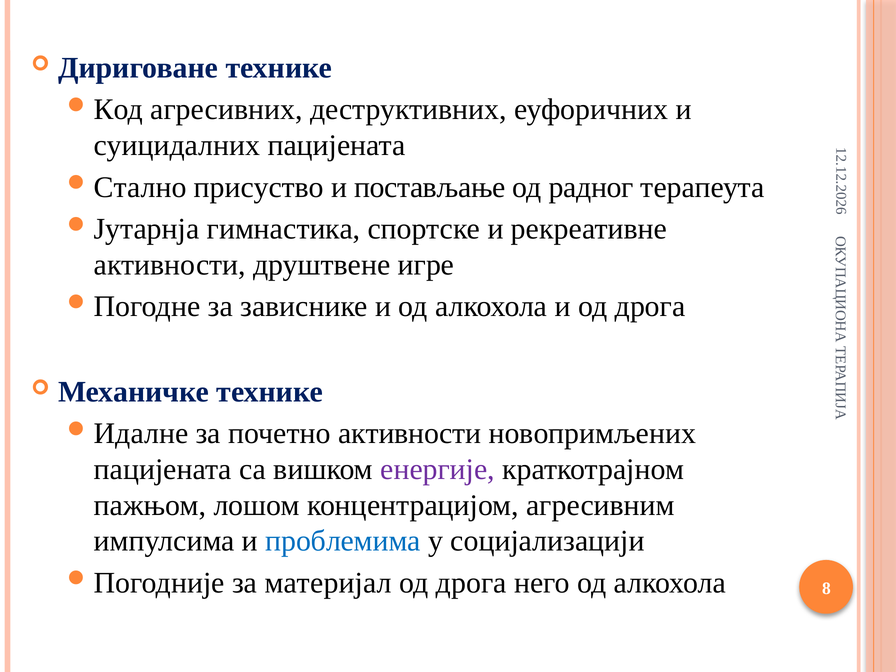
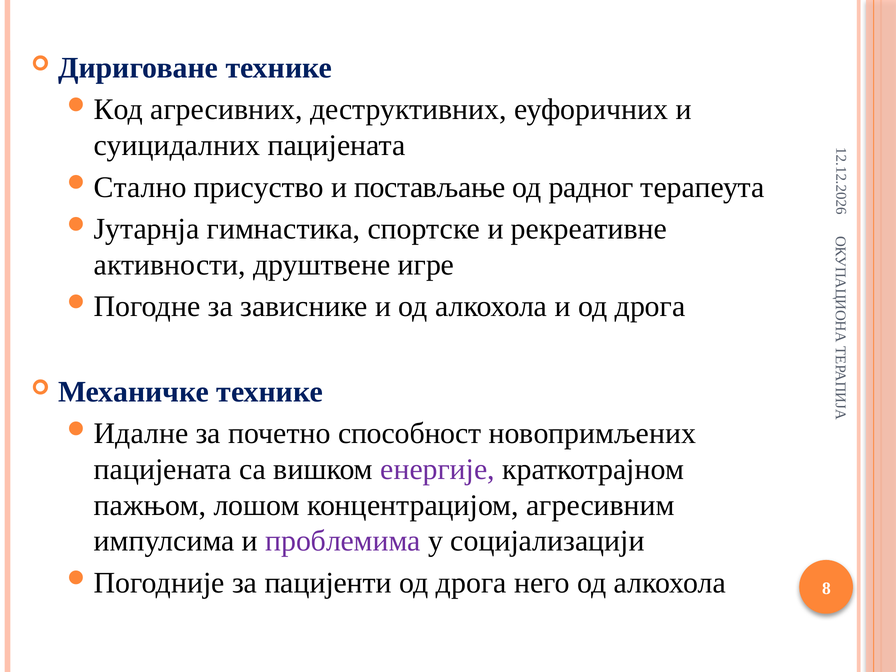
почетно активности: активности -> способност
проблемима colour: blue -> purple
материјал: материјал -> пацијенти
